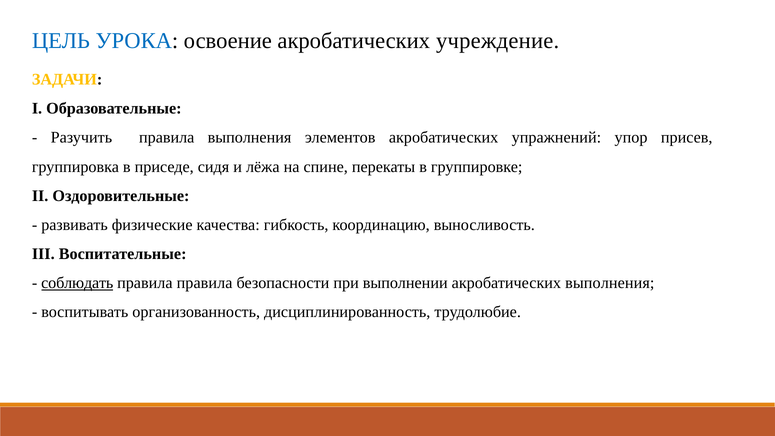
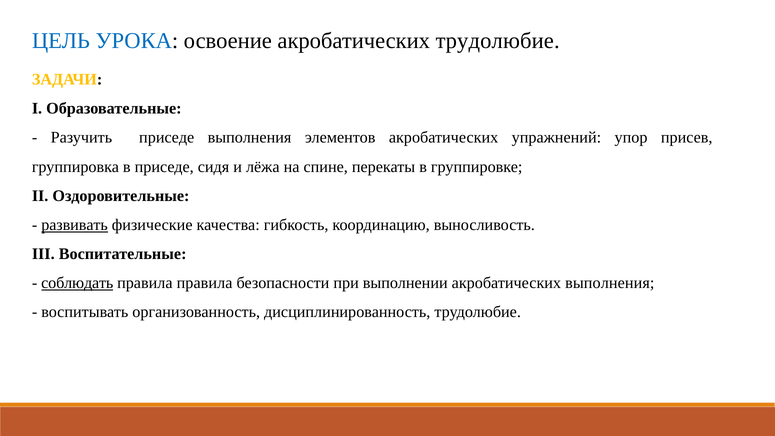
акробатических учреждение: учреждение -> трудолюбие
Разучить правила: правила -> приседе
развивать underline: none -> present
